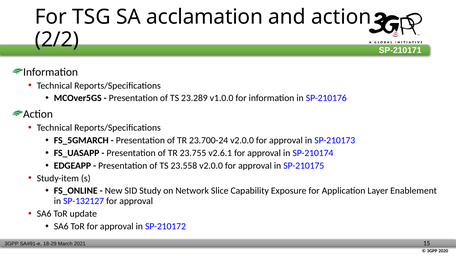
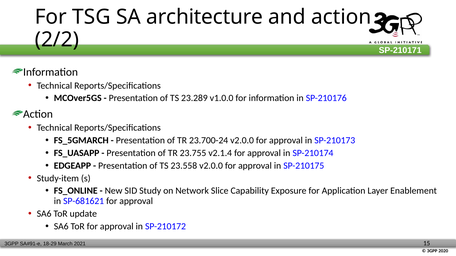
acclamation: acclamation -> architecture
v2.6.1: v2.6.1 -> v2.1.4
SP-132127: SP-132127 -> SP-681621
